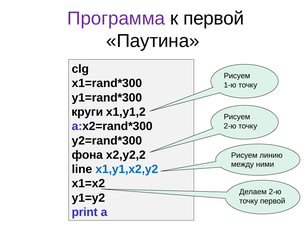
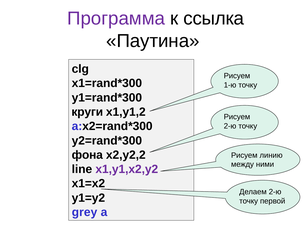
к первой: первой -> ссылка
x1,y1,x2,y2 colour: blue -> purple
print: print -> grey
